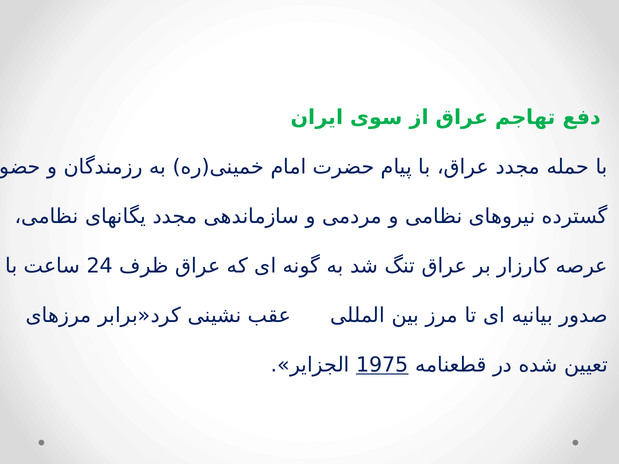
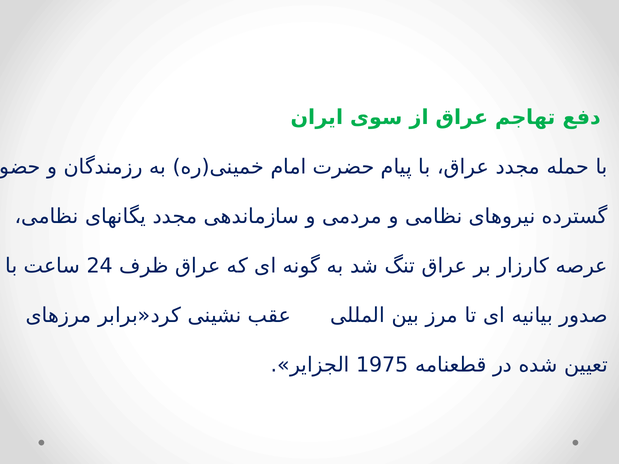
1975 underline: present -> none
